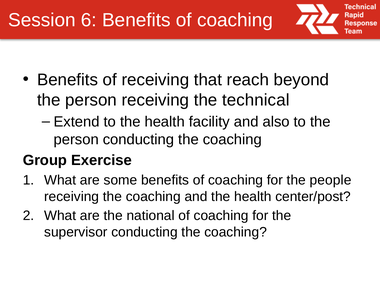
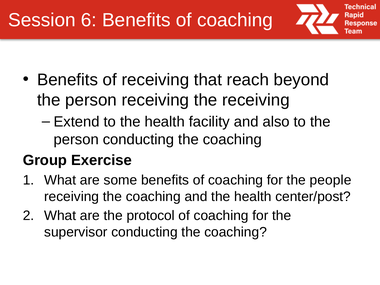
the technical: technical -> receiving
national: national -> protocol
